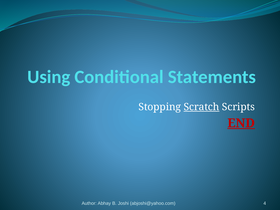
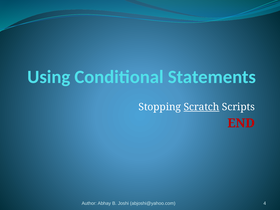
END underline: present -> none
